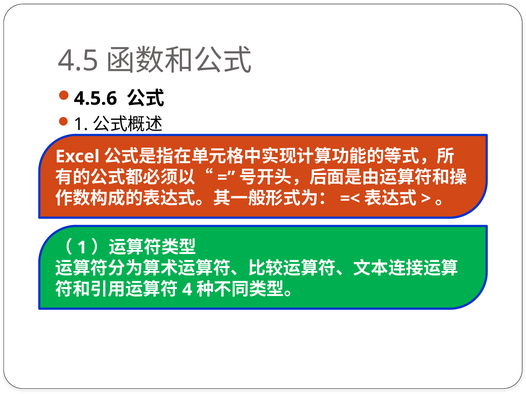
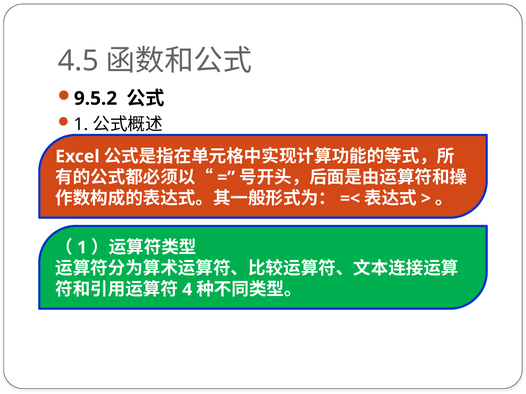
4.5.6: 4.5.6 -> 9.5.2
